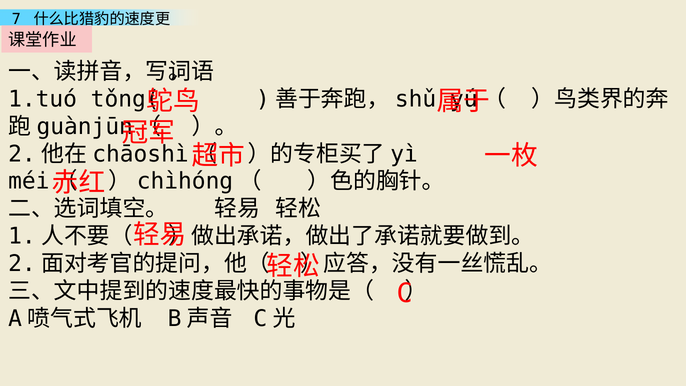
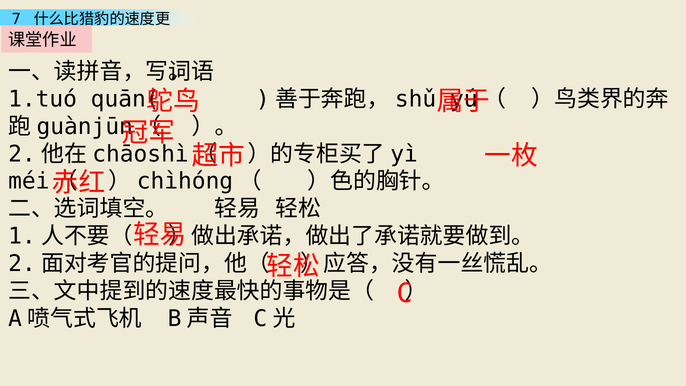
tǒng(: tǒng( -> quān(
